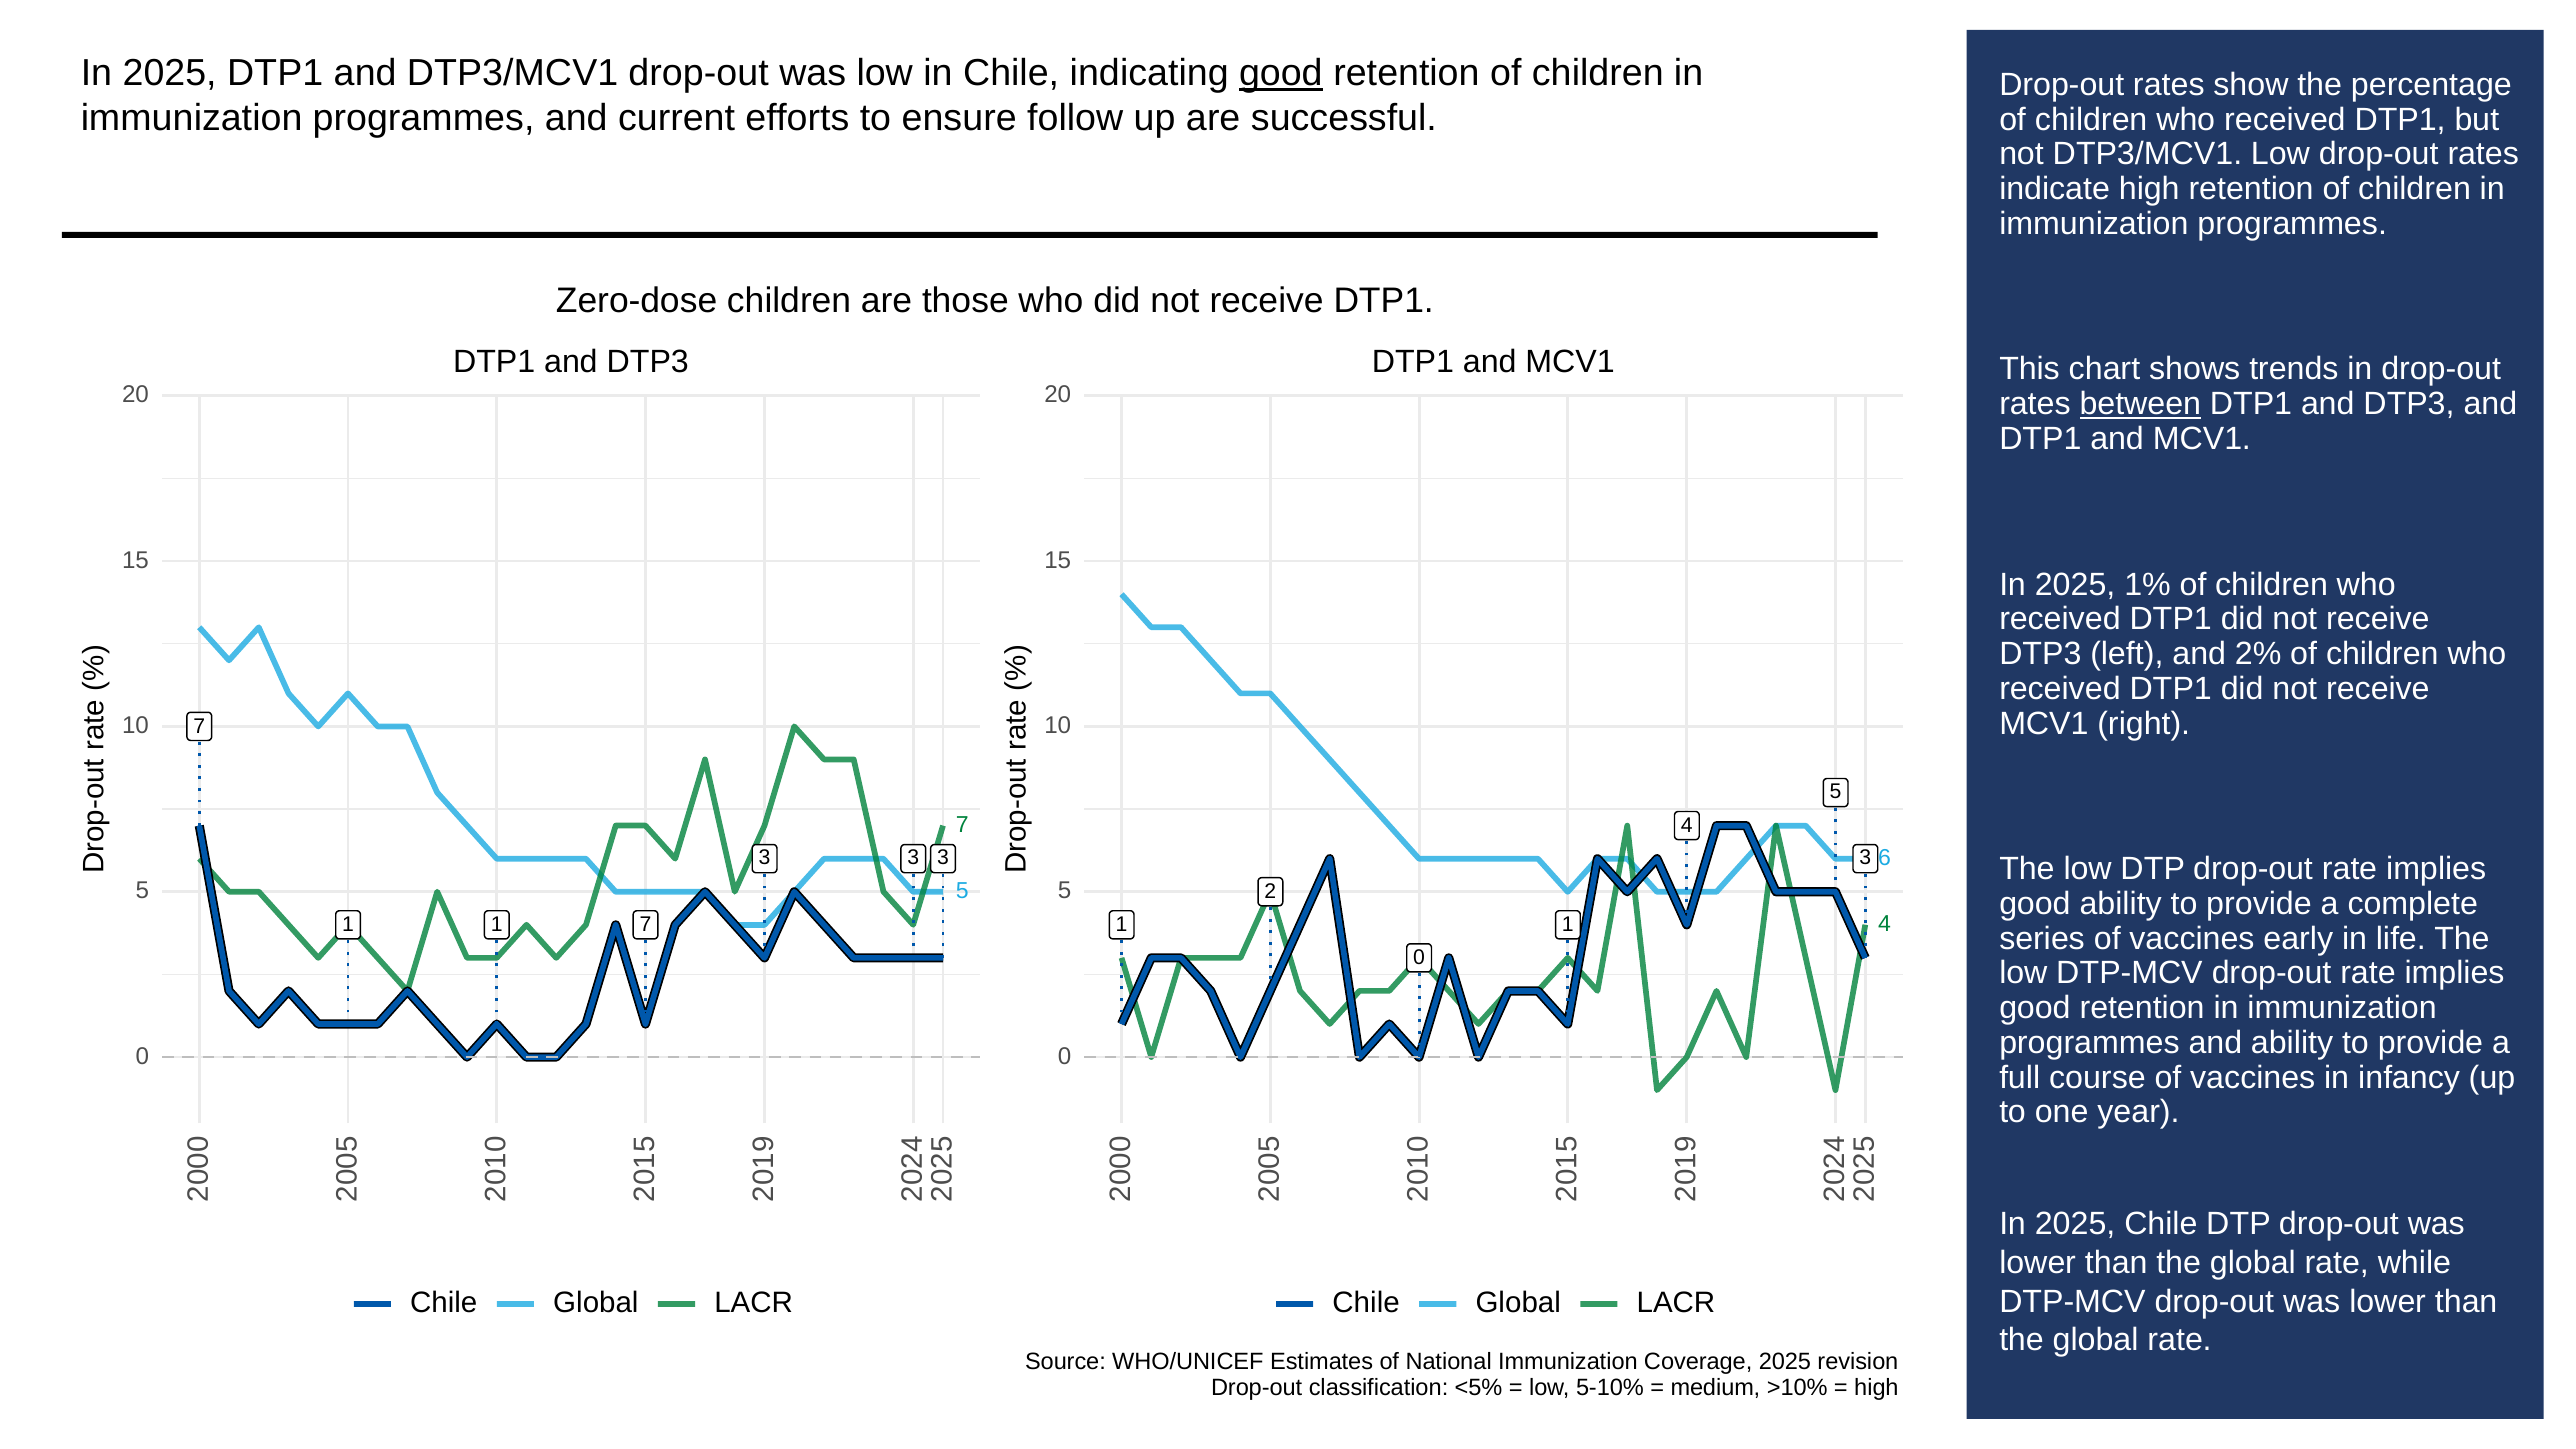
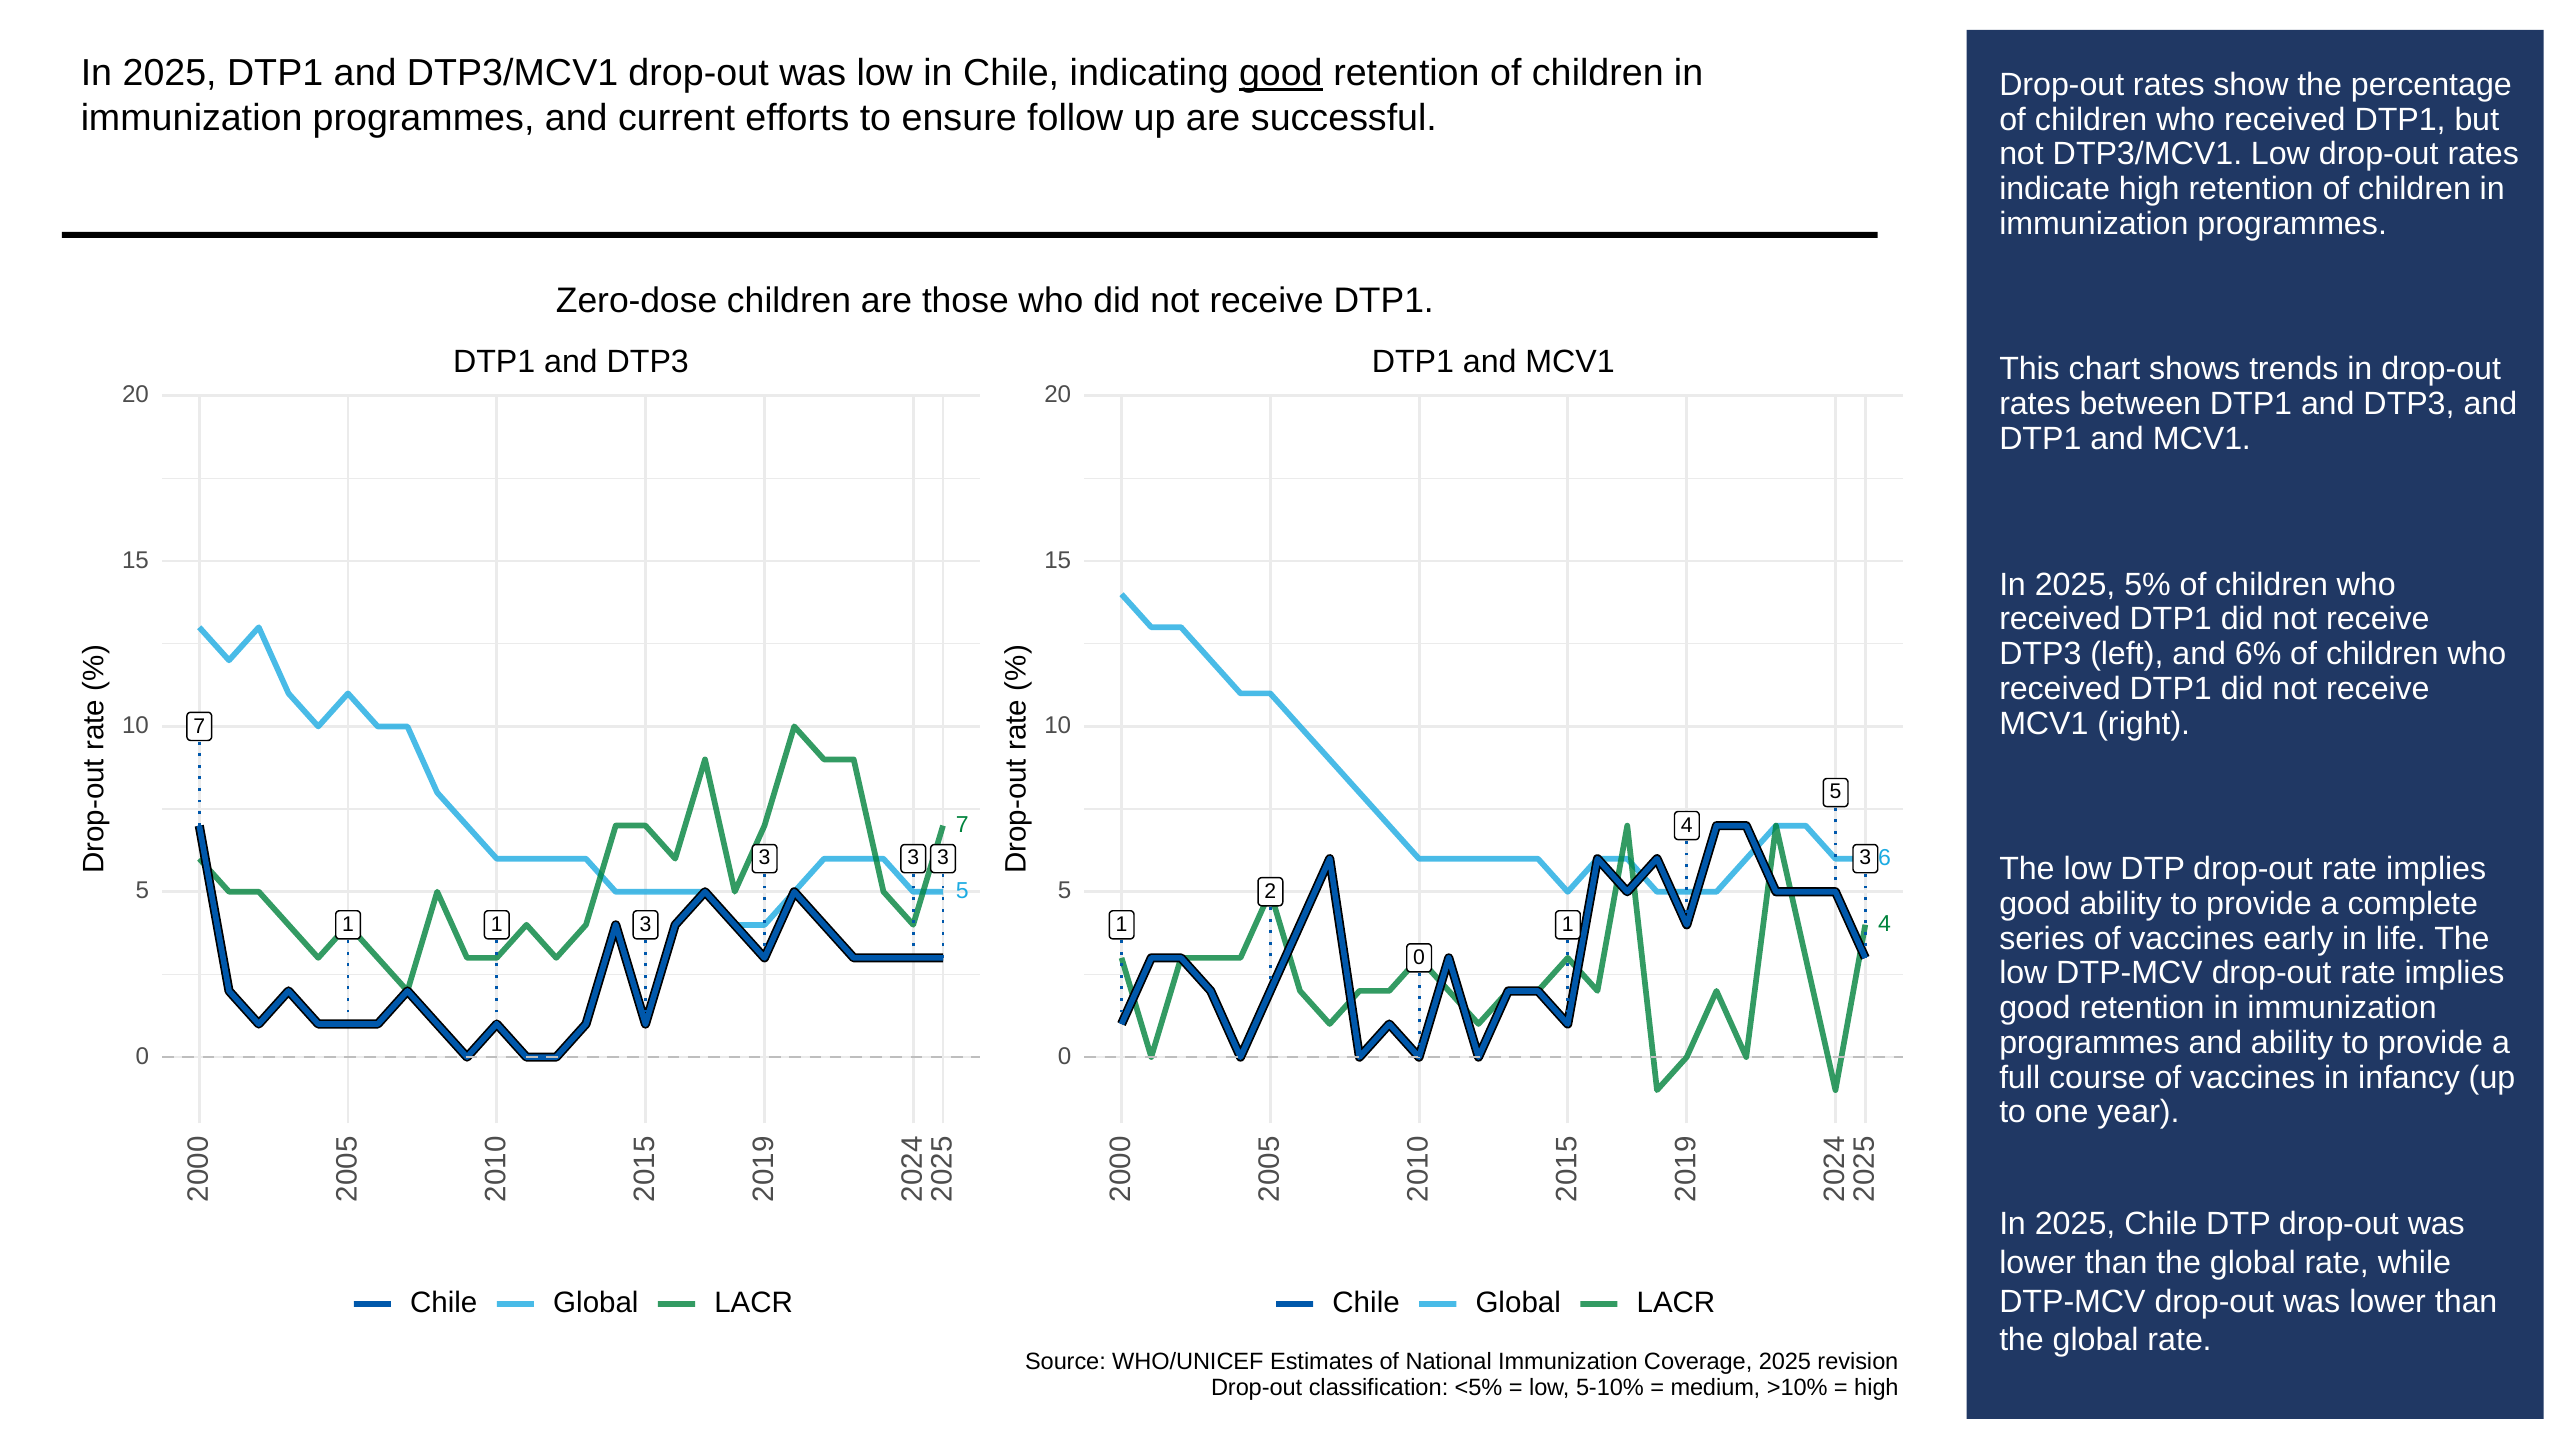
between underline: present -> none
1%: 1% -> 5%
2%: 2% -> 6%
1 7: 7 -> 3
